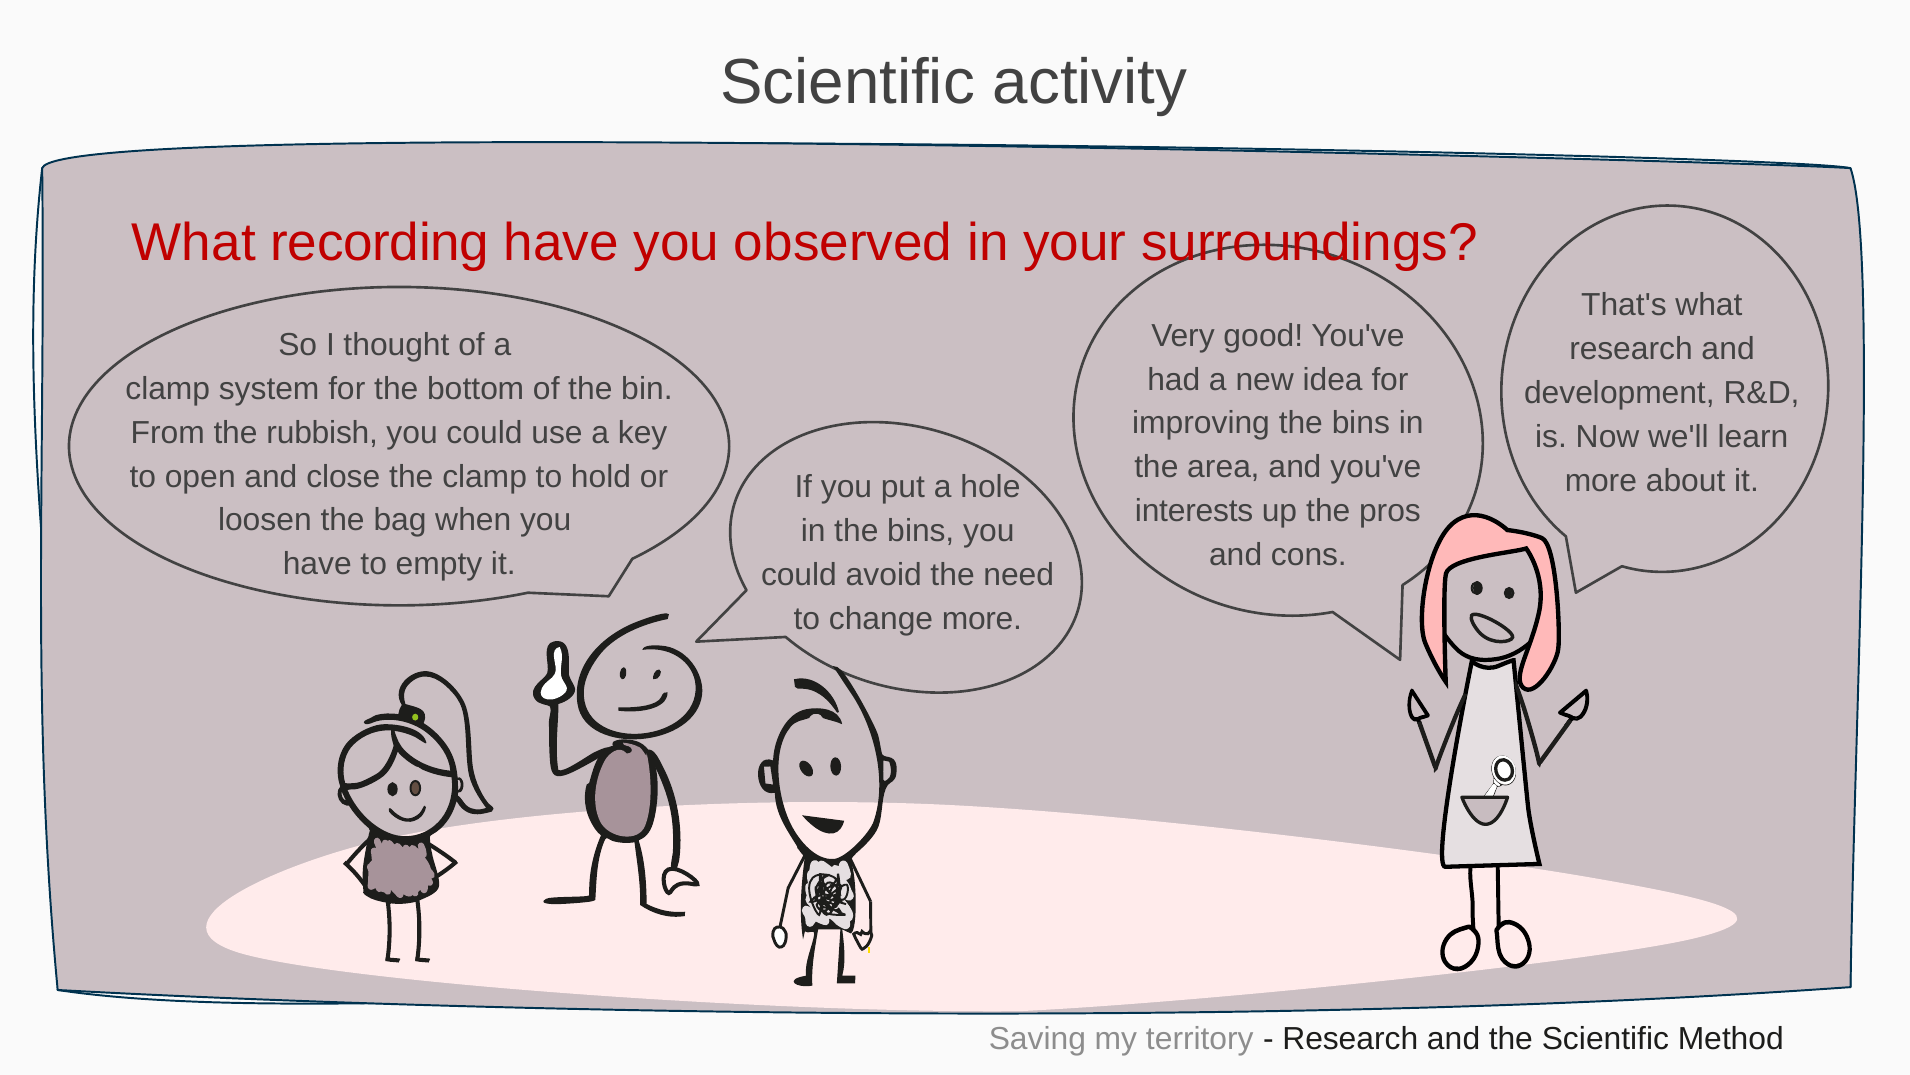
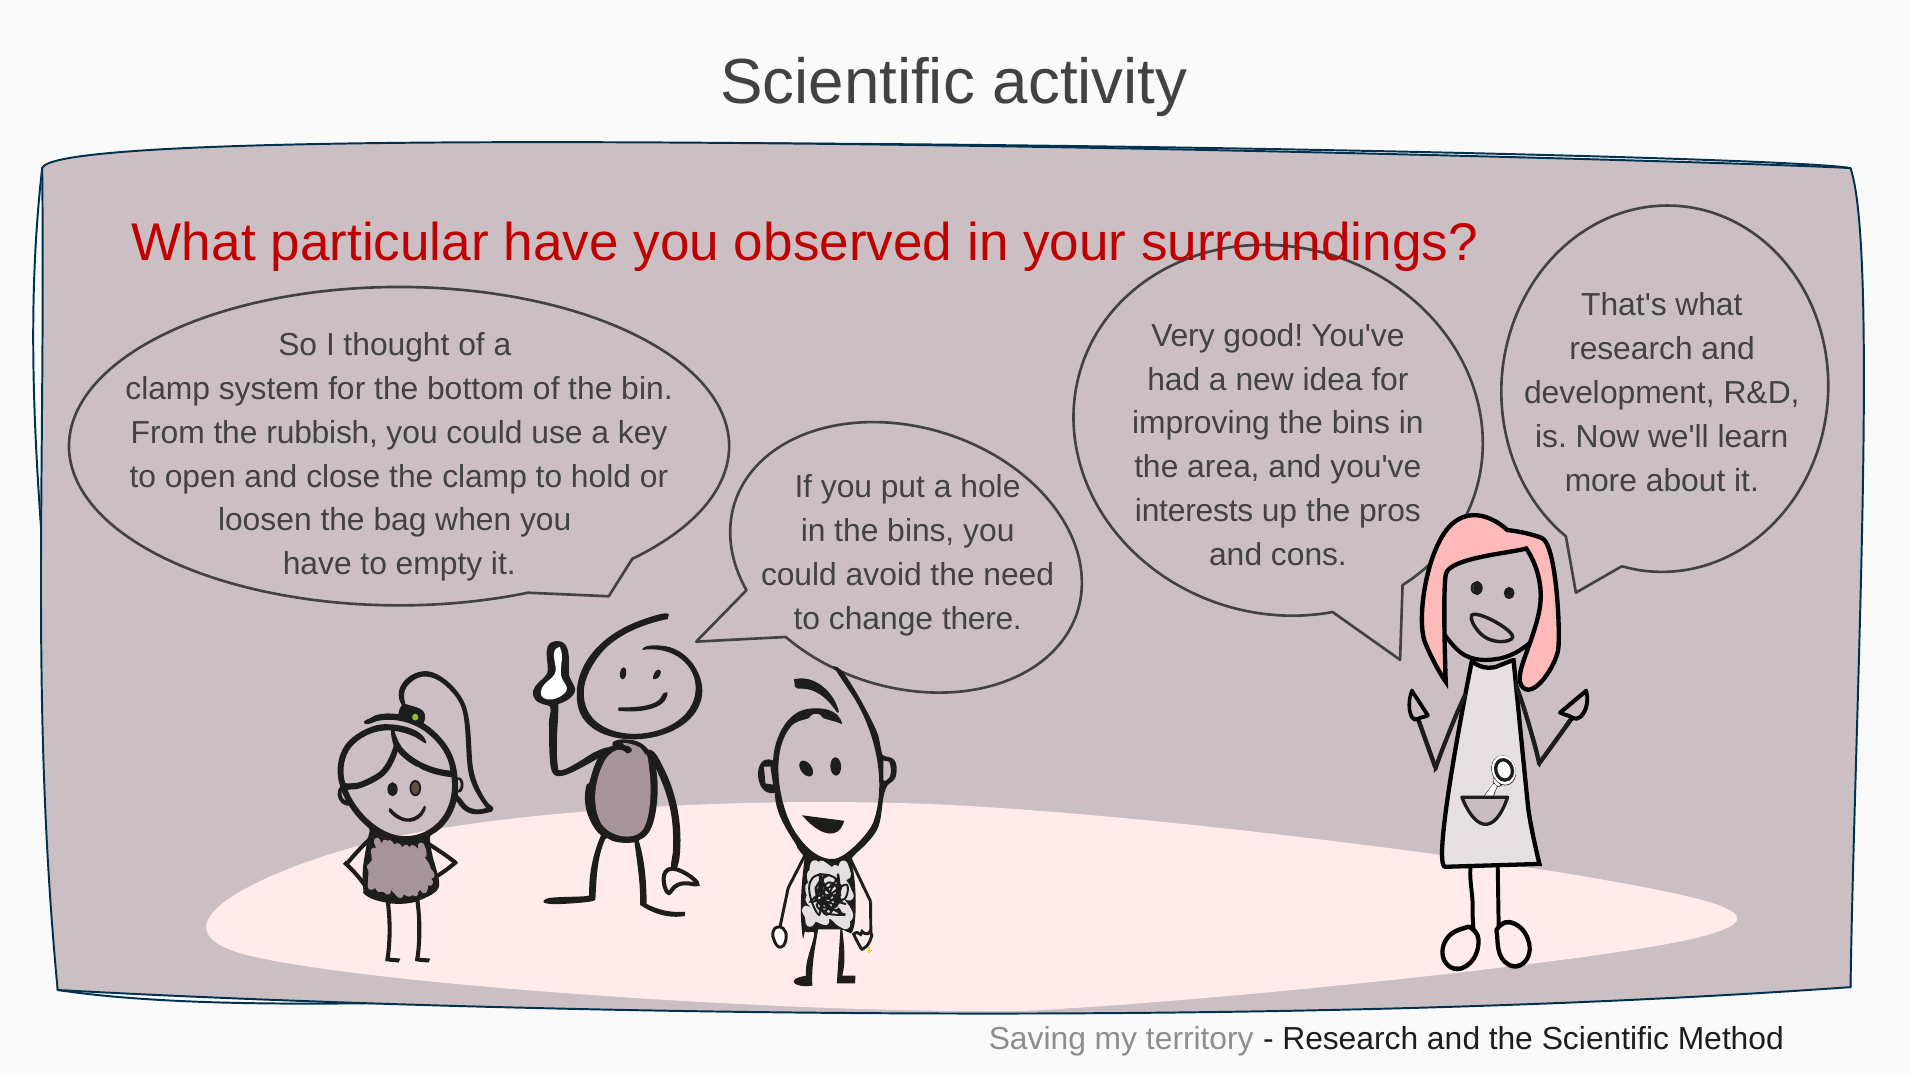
recording: recording -> particular
change more: more -> there
